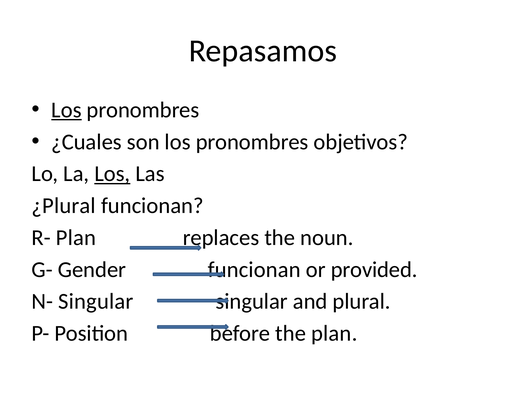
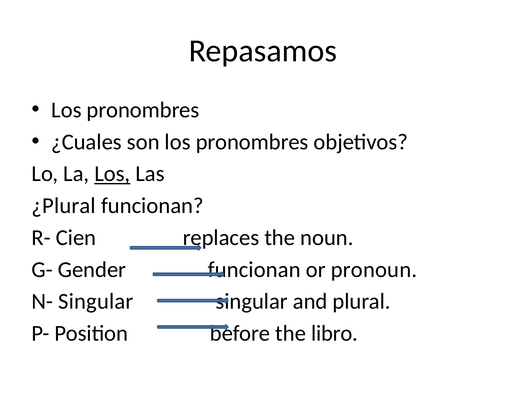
Los at (66, 110) underline: present -> none
R- Plan: Plan -> Cien
provided: provided -> pronoun
the plan: plan -> libro
